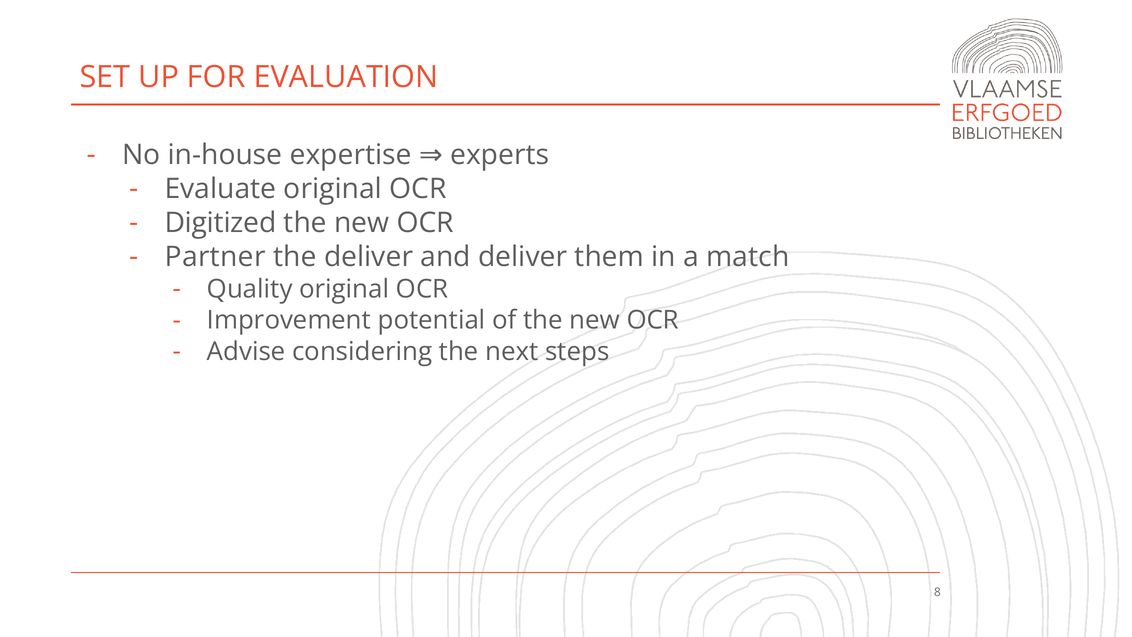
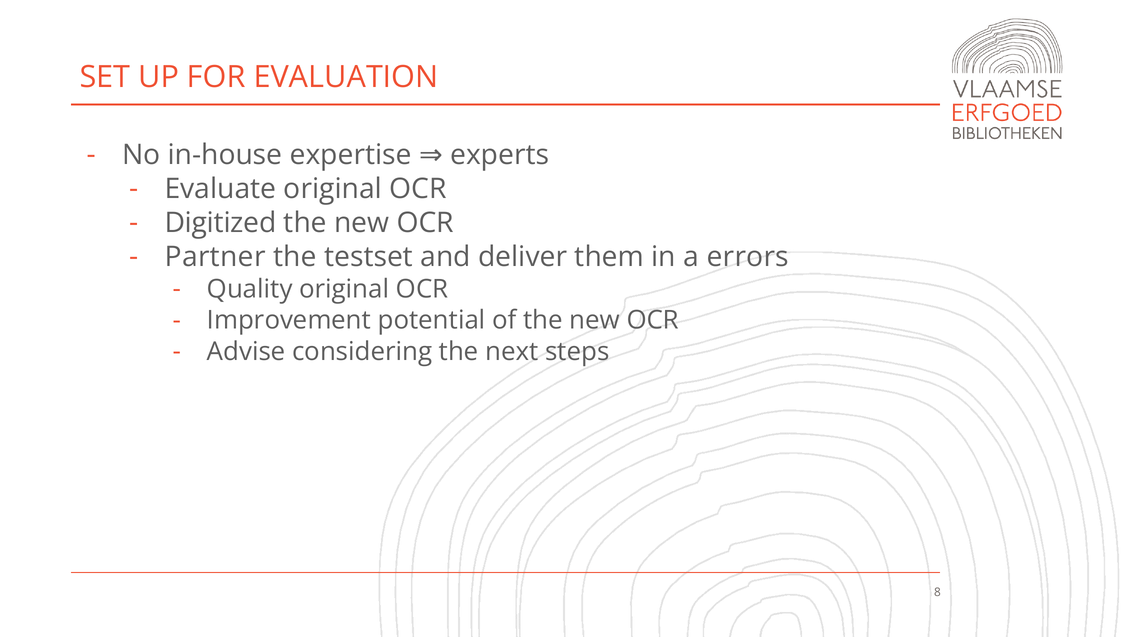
the deliver: deliver -> testset
match: match -> errors
